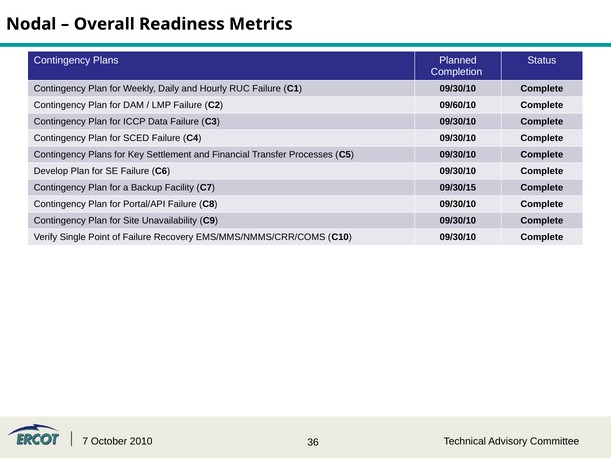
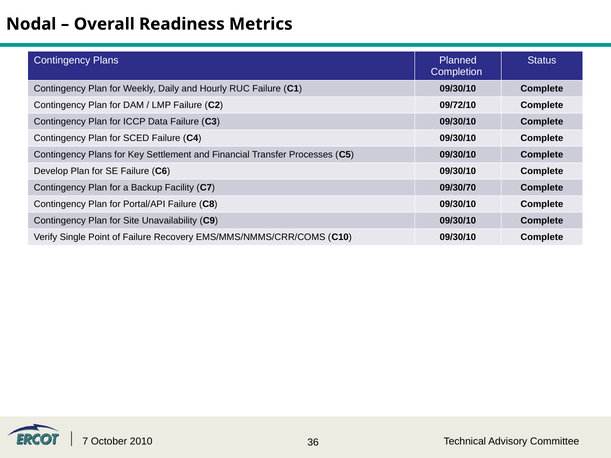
09/60/10: 09/60/10 -> 09/72/10
09/30/15: 09/30/15 -> 09/30/70
